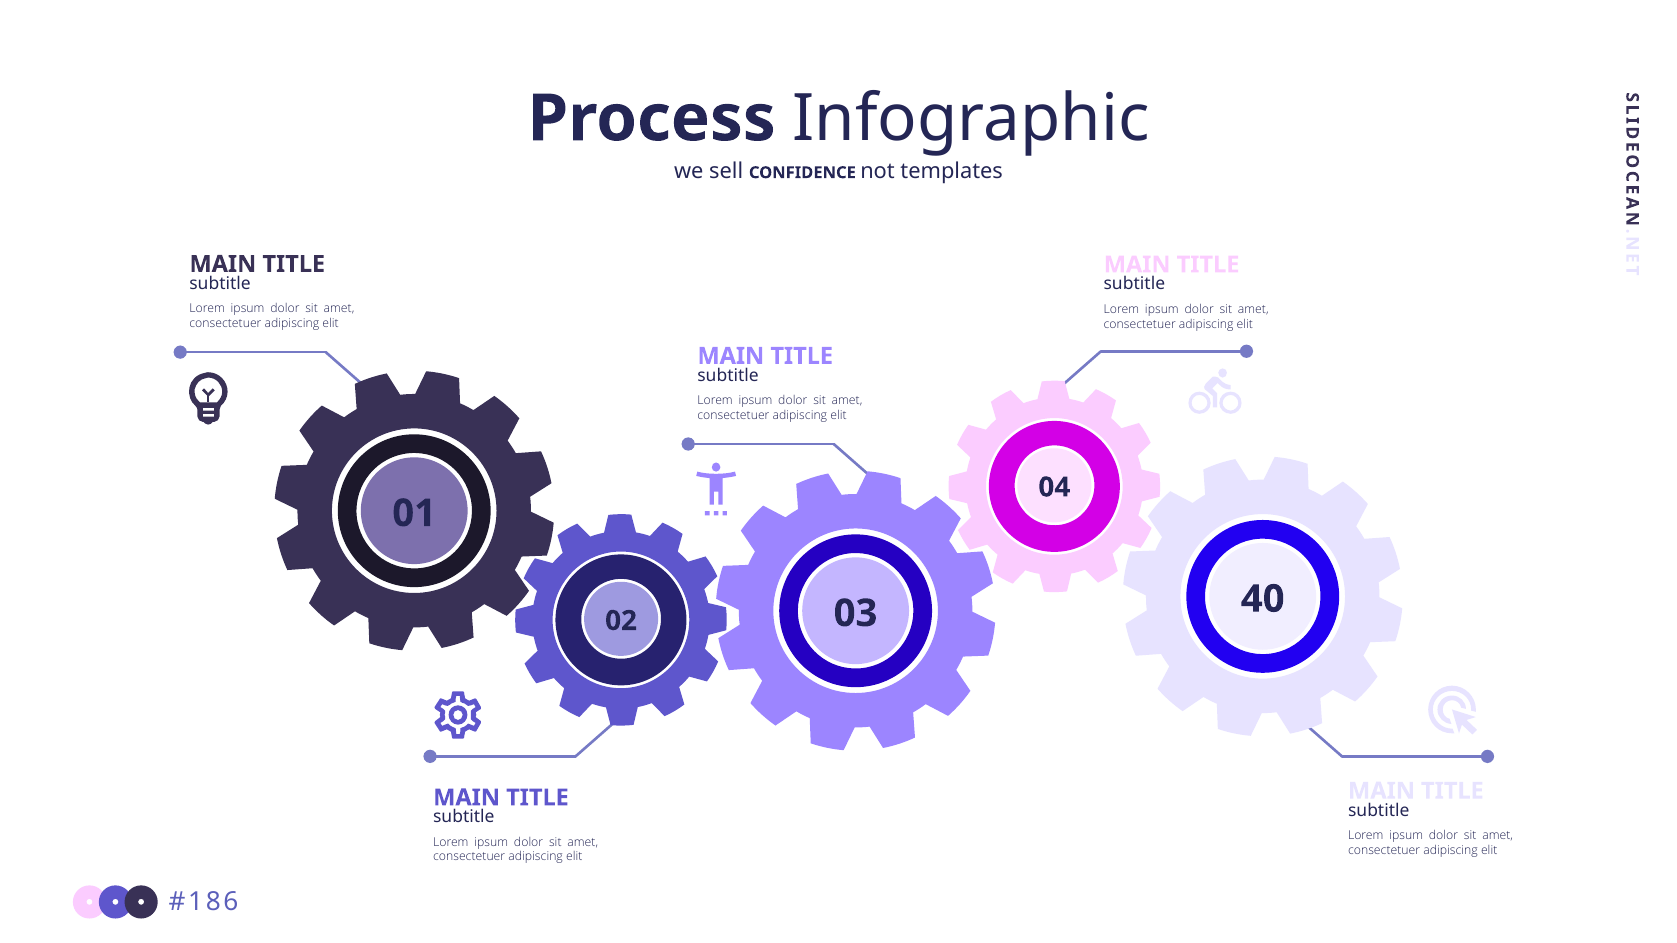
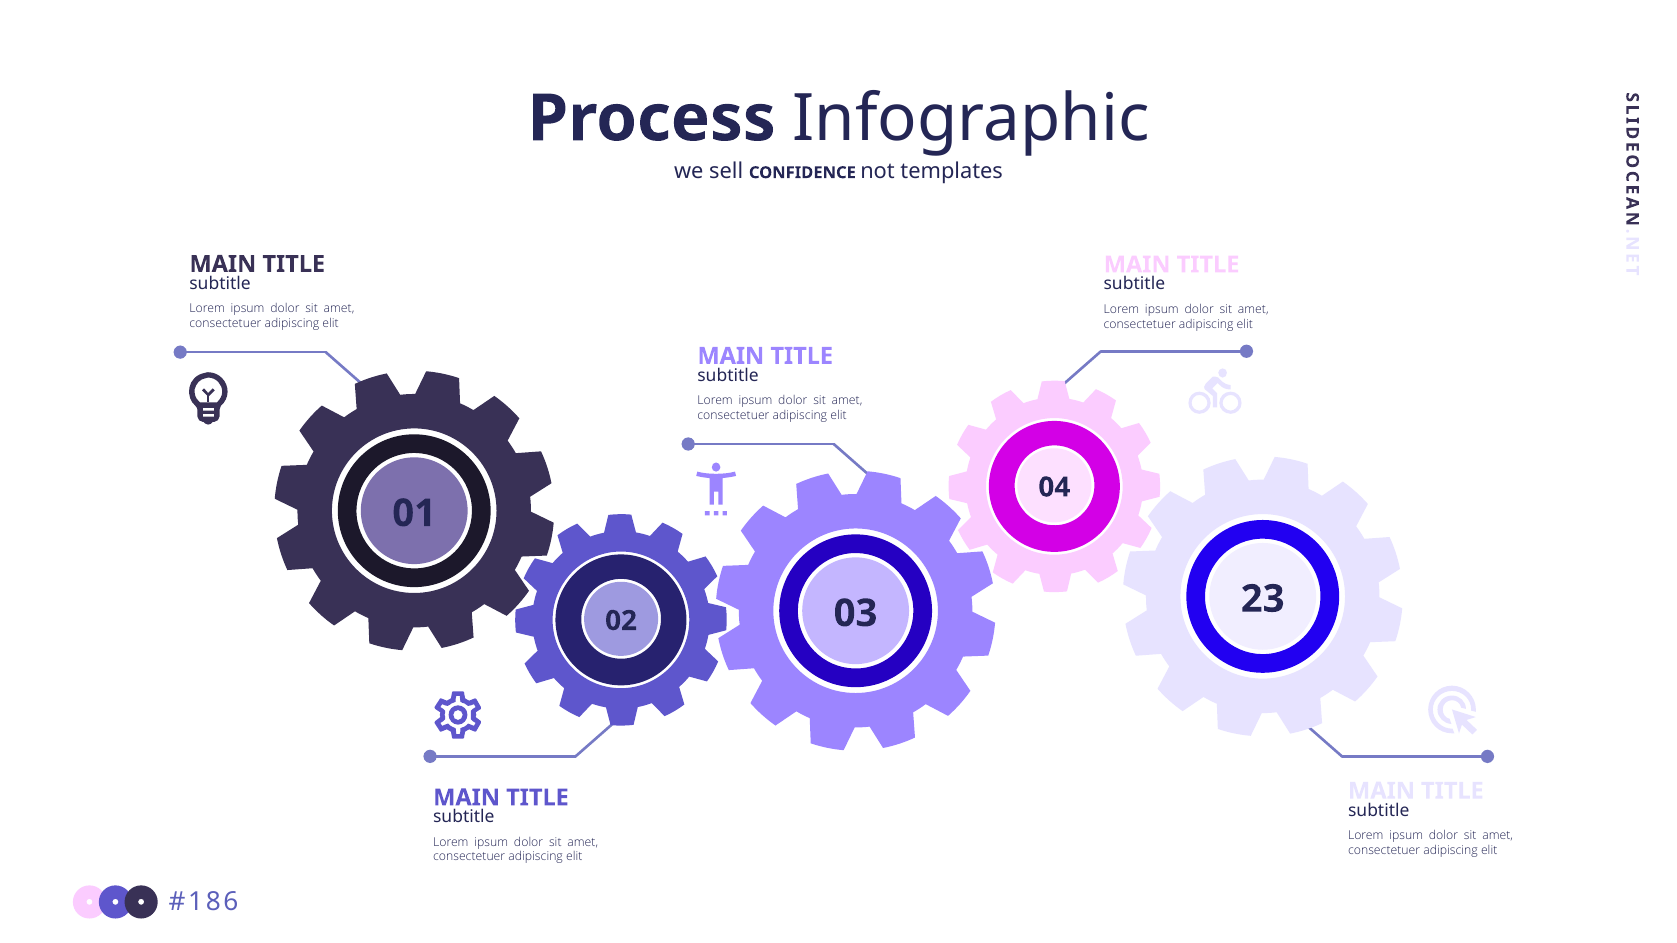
40: 40 -> 23
